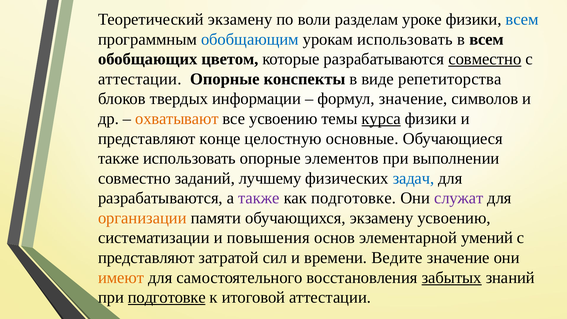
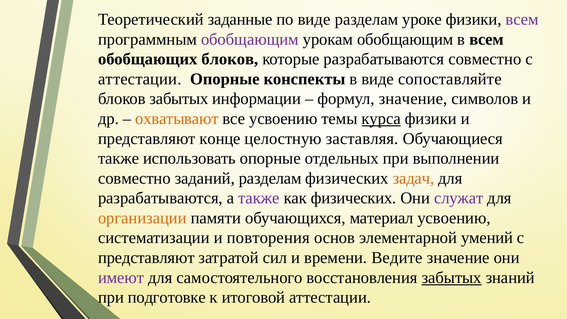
Теоретический экзамену: экзамену -> заданные
по воли: воли -> виде
всем at (522, 19) colour: blue -> purple
обобщающим at (250, 39) colour: blue -> purple
урокам использовать: использовать -> обобщающим
обобщающих цветом: цветом -> блоков
совместно at (485, 59) underline: present -> none
репетиторства: репетиторства -> сопоставляйте
блоков твердых: твердых -> забытых
основные: основные -> заставляя
элементов: элементов -> отдельных
заданий лучшему: лучшему -> разделам
задач colour: blue -> orange
как подготовке: подготовке -> физических
обучающихся экзамену: экзамену -> материал
повышения: повышения -> повторения
имеют colour: orange -> purple
подготовке at (167, 297) underline: present -> none
